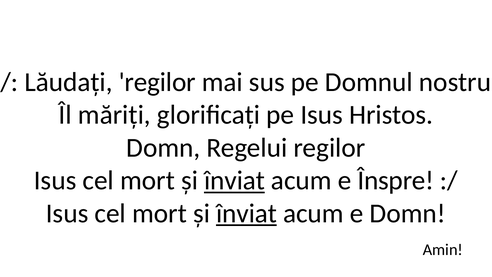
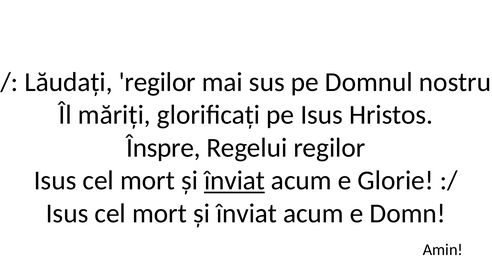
Domn at (163, 148): Domn -> Înspre
Înspre: Înspre -> Glorie
înviat at (247, 213) underline: present -> none
